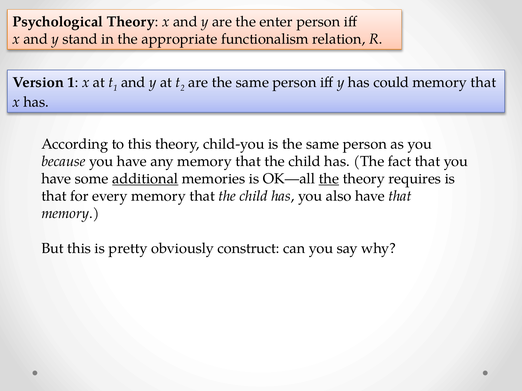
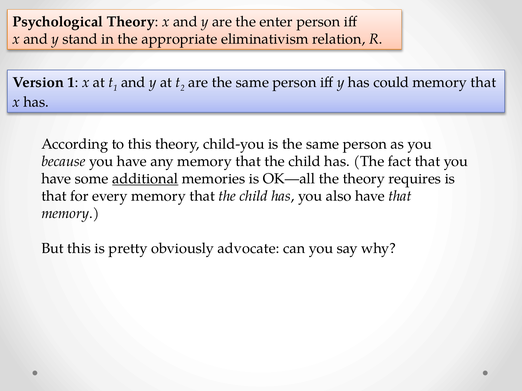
functionalism: functionalism -> eliminativism
the at (329, 179) underline: present -> none
construct: construct -> advocate
